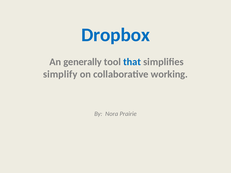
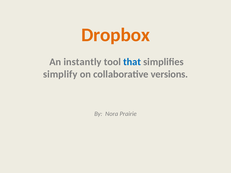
Dropbox colour: blue -> orange
generally: generally -> instantly
working: working -> versions
